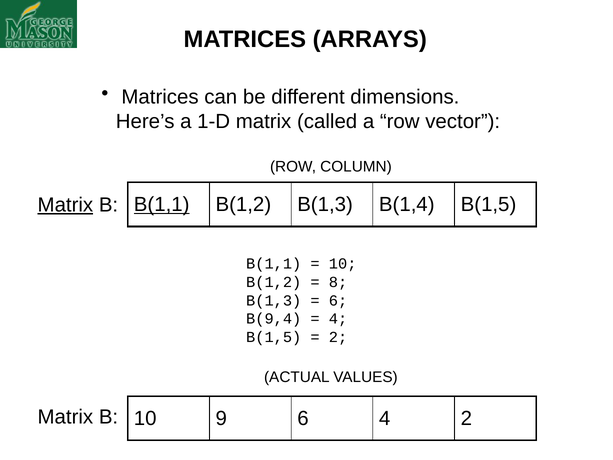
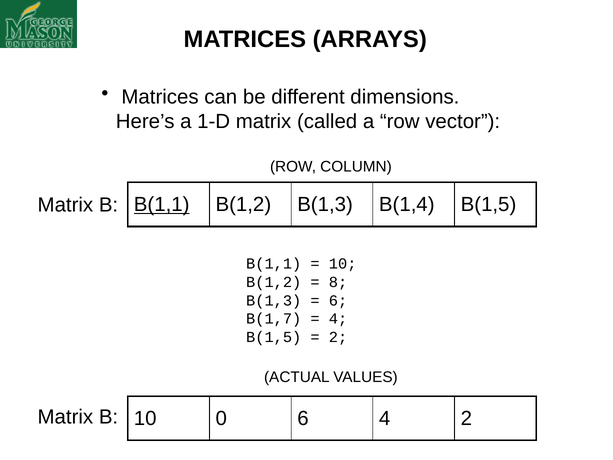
Matrix at (65, 205) underline: present -> none
B(9,4: B(9,4 -> B(1,7
9: 9 -> 0
